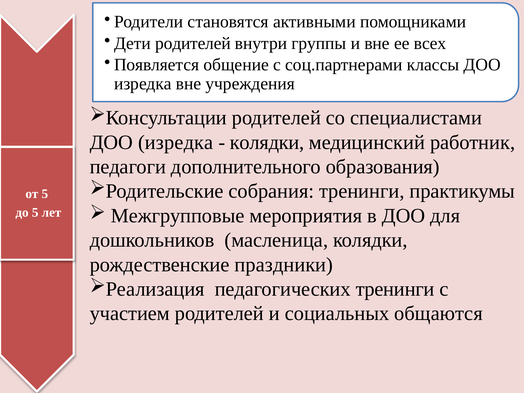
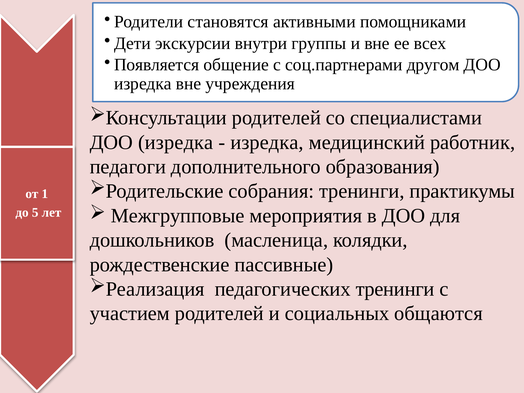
Дети родителей: родителей -> экскурсии
классы: классы -> другом
колядки at (267, 142): колядки -> изредка
от 5: 5 -> 1
праздники: праздники -> пассивные
